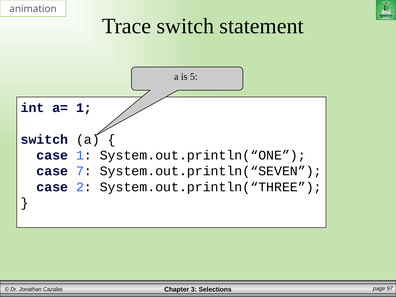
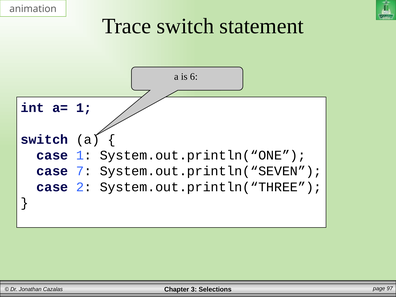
5: 5 -> 6
